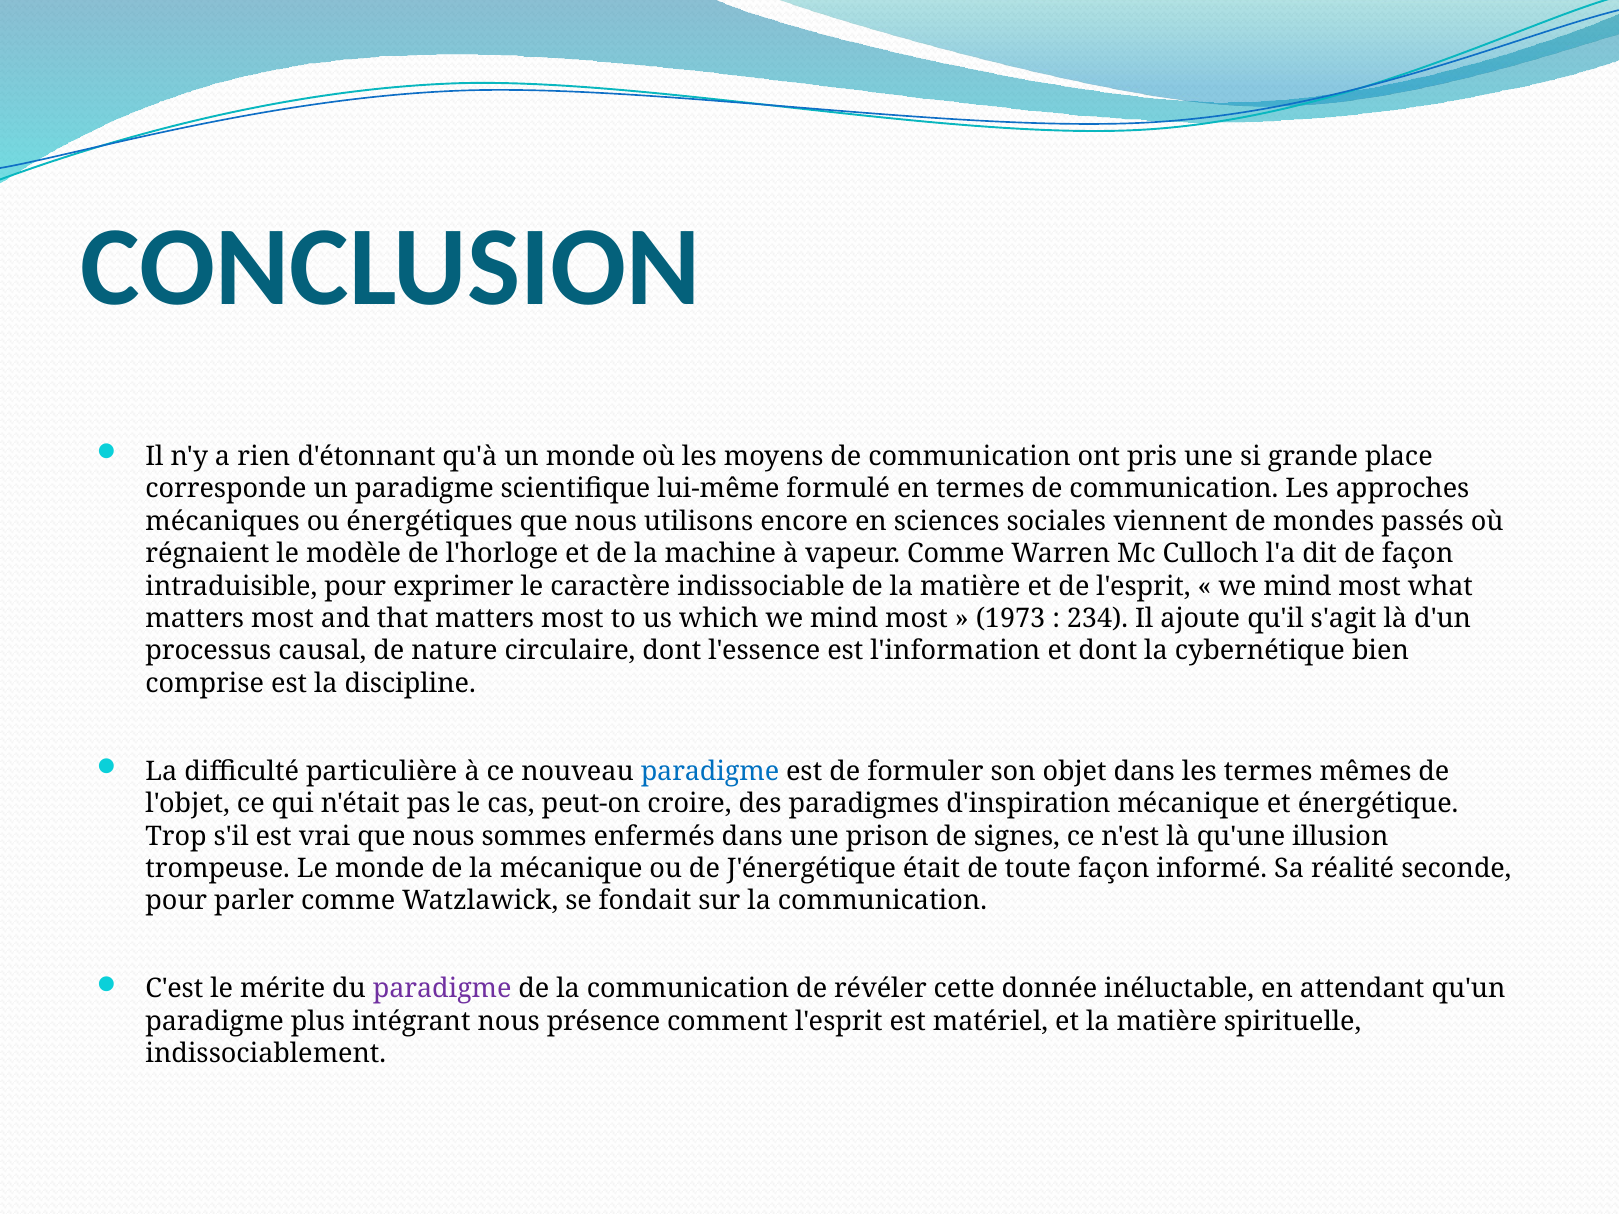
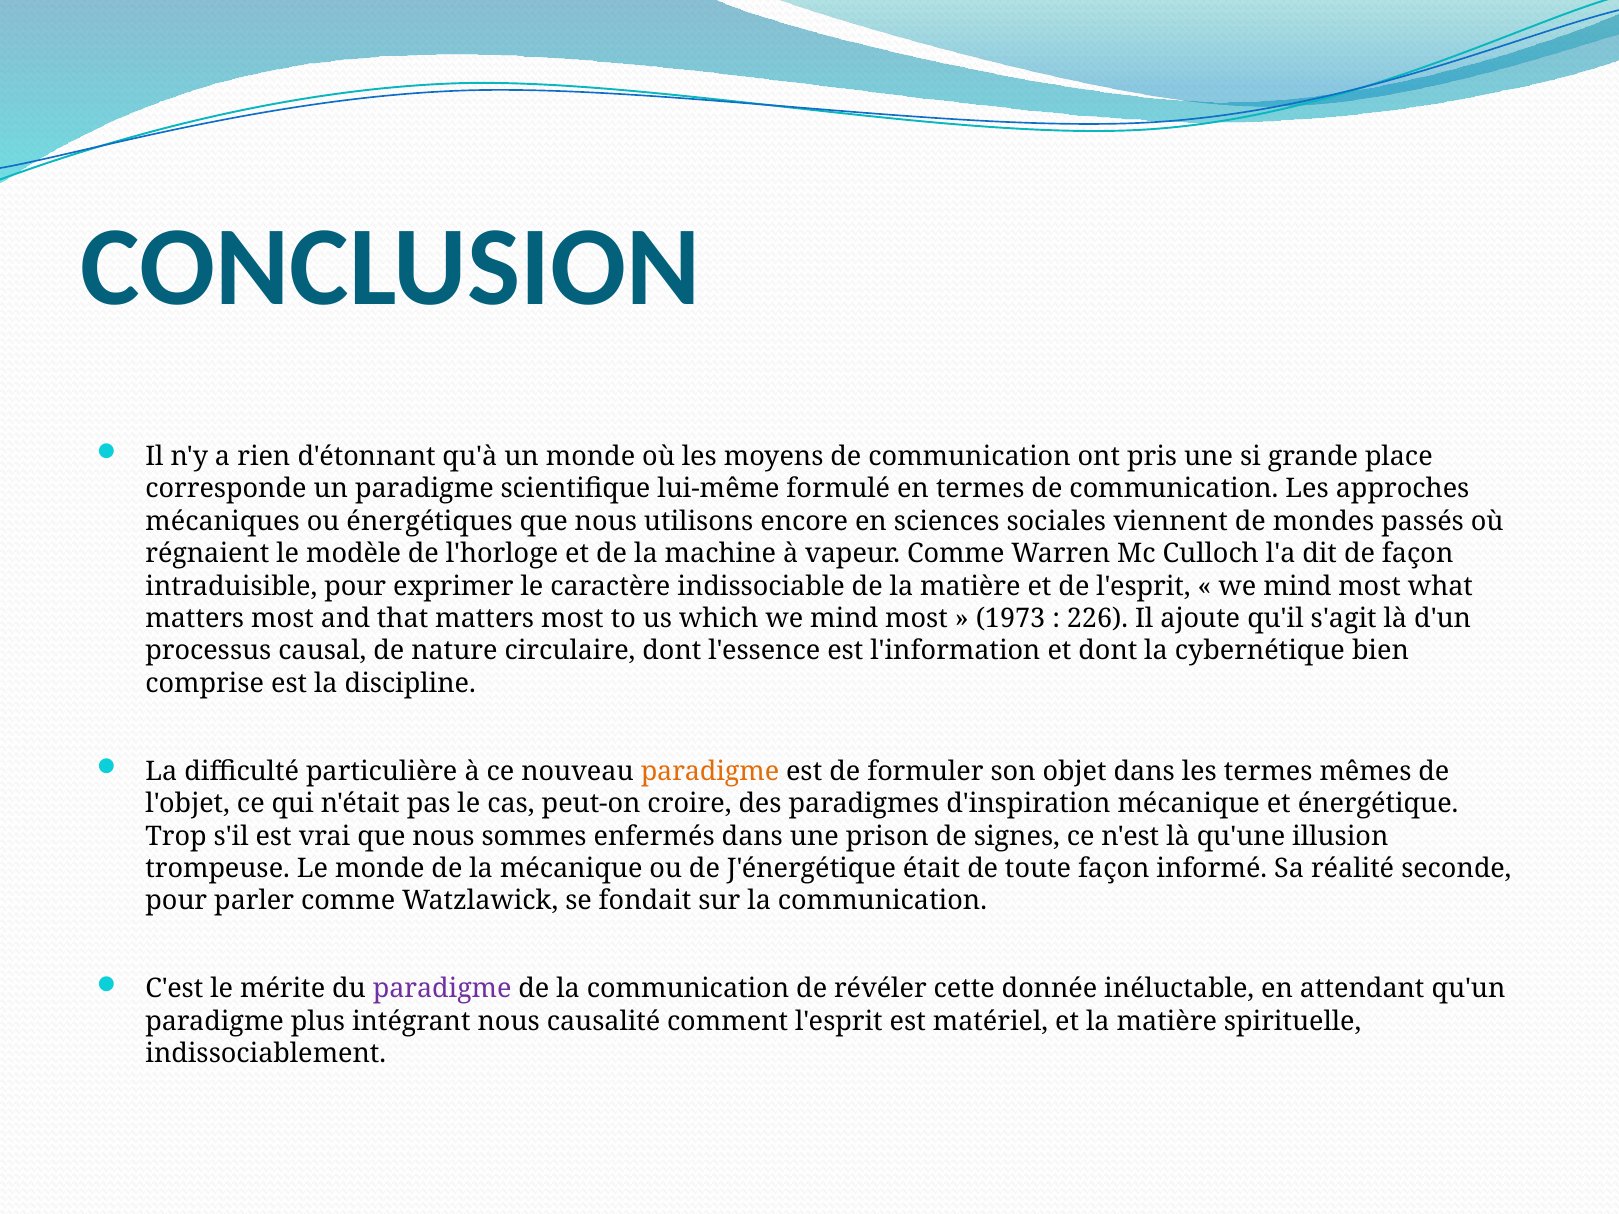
234: 234 -> 226
paradigme at (710, 772) colour: blue -> orange
présence: présence -> causalité
